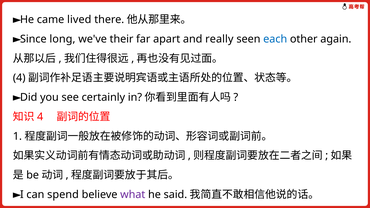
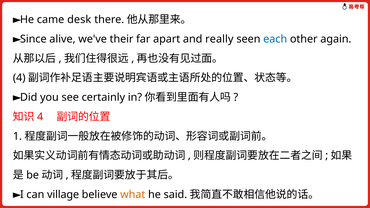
lived: lived -> desk
long: long -> alive
spend: spend -> village
what colour: purple -> orange
